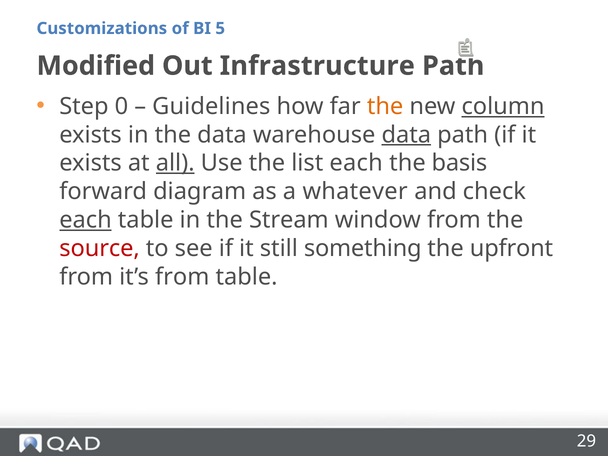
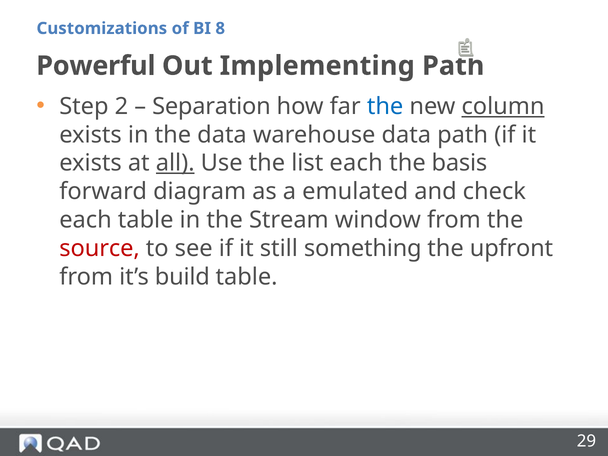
5: 5 -> 8
Modified: Modified -> Powerful
Infrastructure: Infrastructure -> Implementing
0: 0 -> 2
Guidelines: Guidelines -> Separation
the at (385, 106) colour: orange -> blue
data at (406, 135) underline: present -> none
whatever: whatever -> emulated
each at (86, 220) underline: present -> none
it’s from: from -> build
